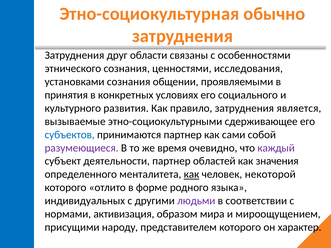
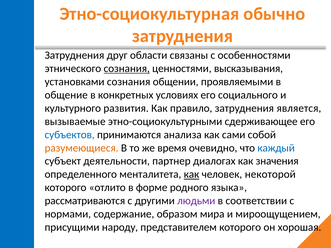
сознания at (127, 69) underline: none -> present
исследования: исследования -> высказывания
принятия: принятия -> общение
принимаются партнер: партнер -> анализа
разумеющиеся colour: purple -> orange
каждый colour: purple -> blue
областей: областей -> диалогах
индивидуальных: индивидуальных -> рассматриваются
активизация: активизация -> содержание
характер: характер -> хорошая
